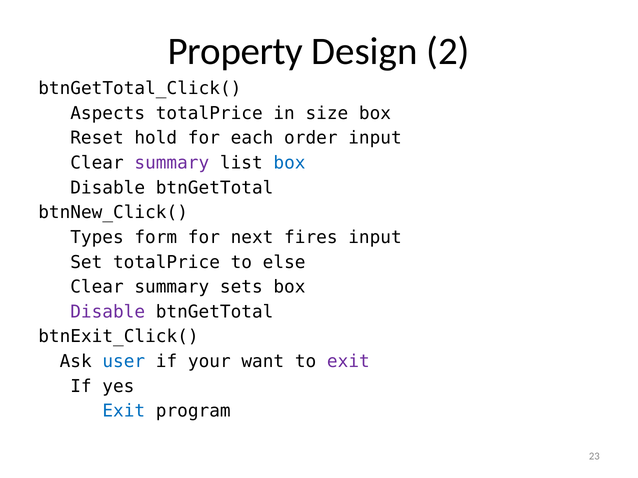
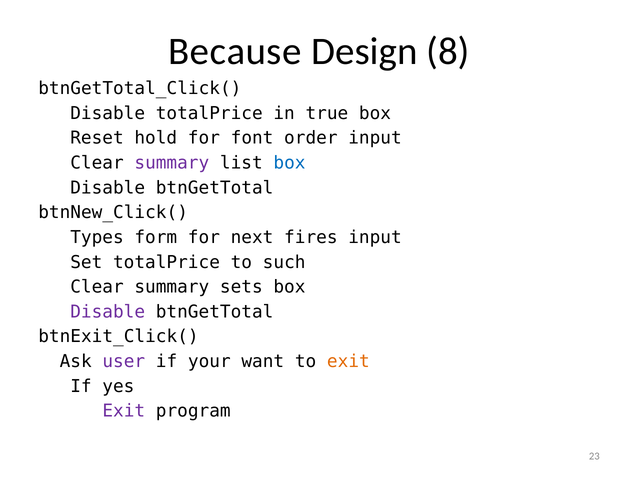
Property: Property -> Because
2: 2 -> 8
Aspects at (108, 113): Aspects -> Disable
size: size -> true
each: each -> font
else: else -> such
user colour: blue -> purple
exit at (348, 362) colour: purple -> orange
Exit at (124, 411) colour: blue -> purple
